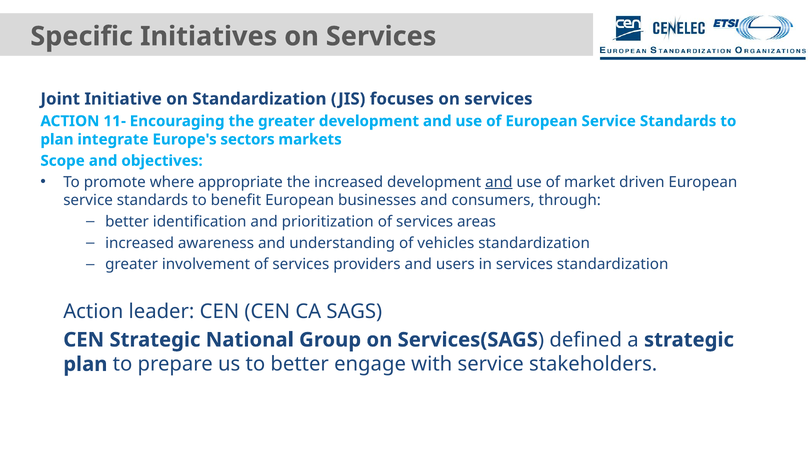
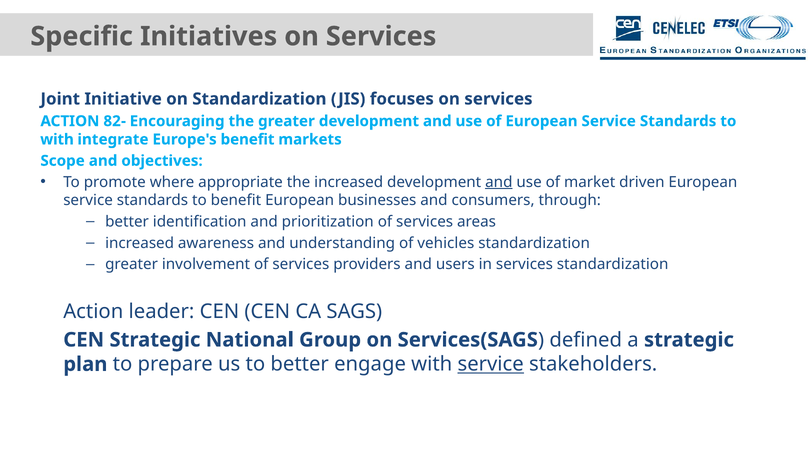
11-: 11- -> 82-
plan at (57, 139): plan -> with
Europe's sectors: sectors -> benefit
service at (491, 364) underline: none -> present
